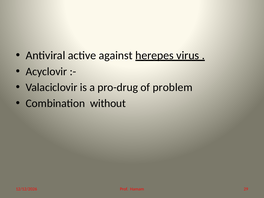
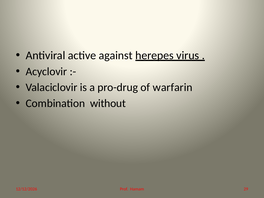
problem: problem -> warfarin
